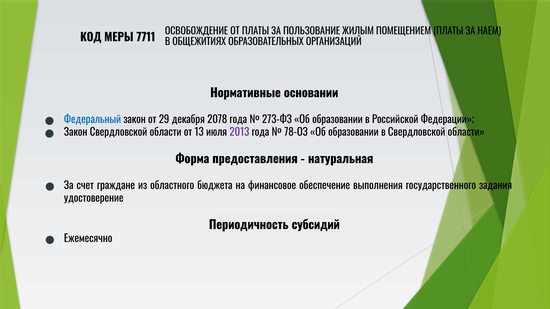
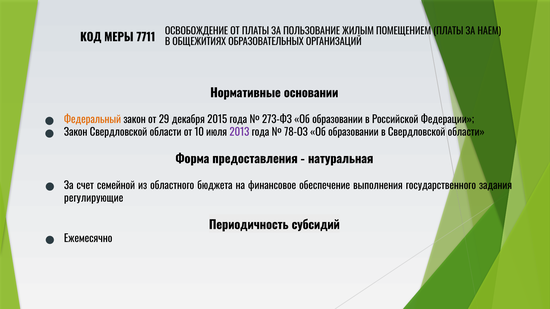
Федеральный colour: blue -> orange
2078: 2078 -> 2015
13: 13 -> 10
граждане: граждане -> семейной
удостоверение: удостоверение -> регулирующие
